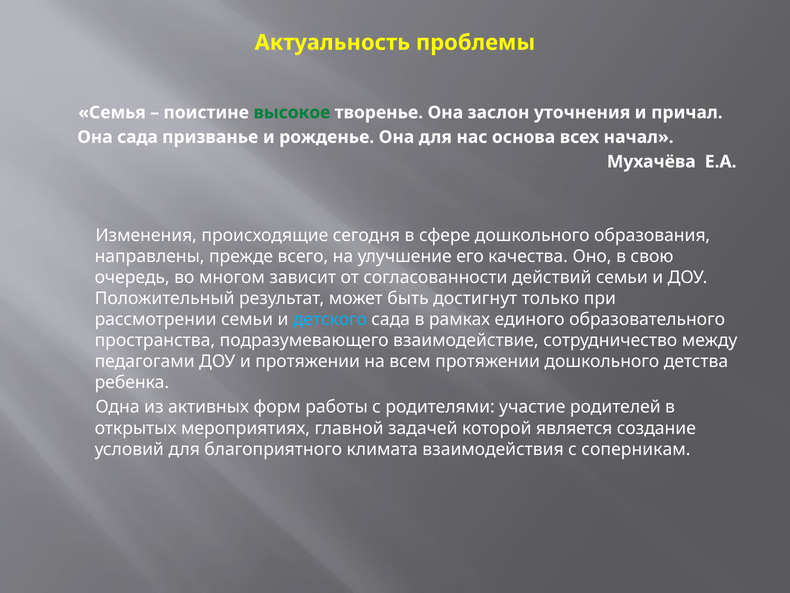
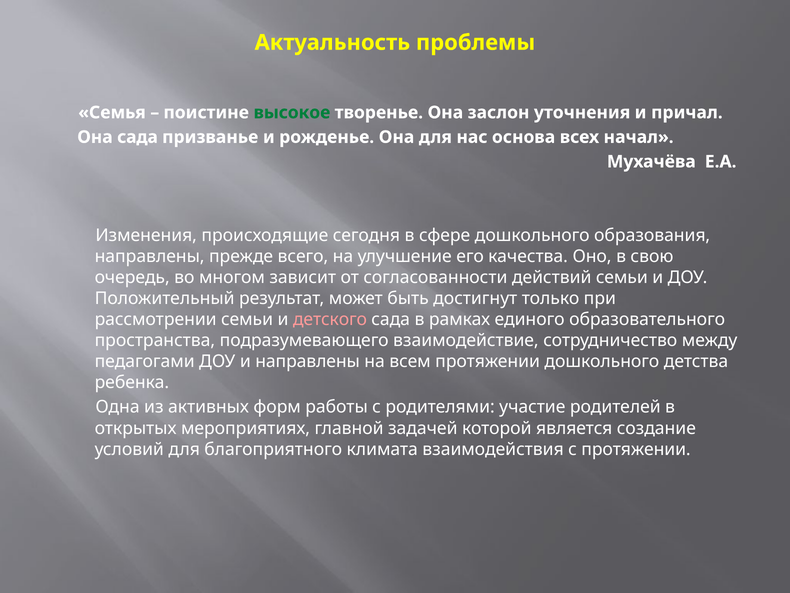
детского colour: light blue -> pink
и протяжении: протяжении -> направлены
с соперникам: соперникам -> протяжении
